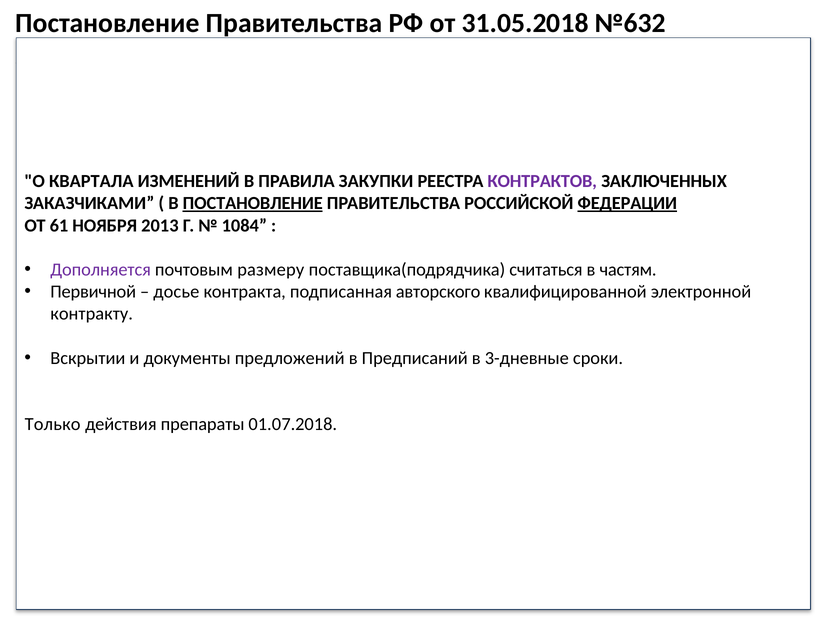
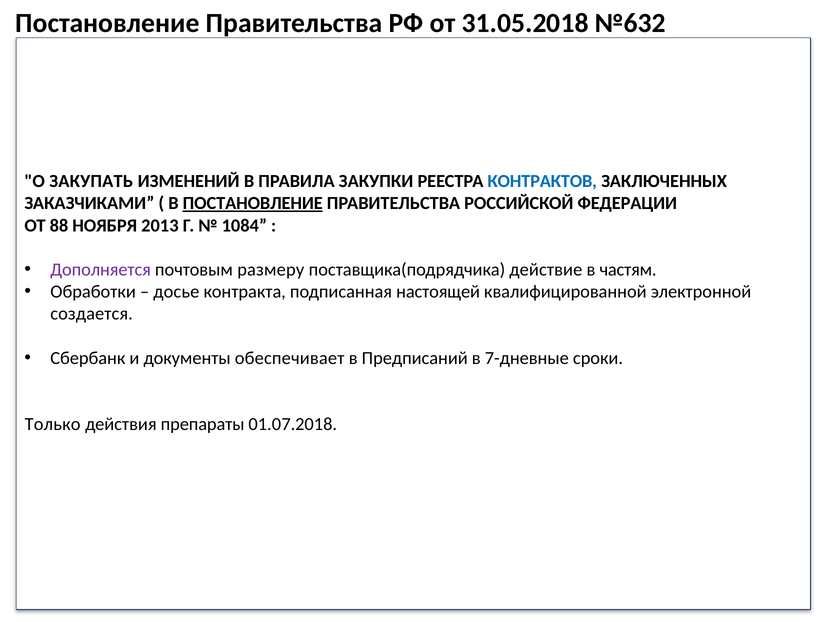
КВАРТАЛА: КВАРТАЛА -> ЗАКУПАТЬ
КОНТРАКТОВ colour: purple -> blue
ФЕДЕРАЦИИ underline: present -> none
61: 61 -> 88
считаться: считаться -> действие
Первичной: Первичной -> Обработки
авторского: авторского -> настоящей
контракту: контракту -> создается
Вскрытии: Вскрытии -> Сбербанк
предложений: предложений -> обеспечивает
3-дневные: 3-дневные -> 7-дневные
